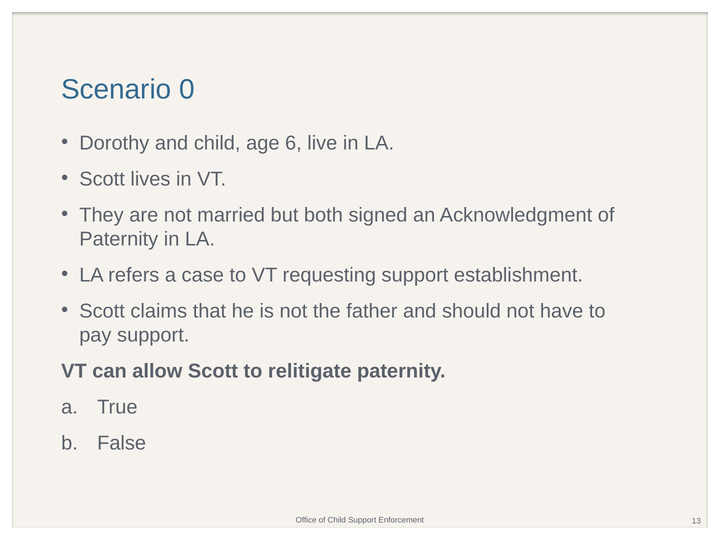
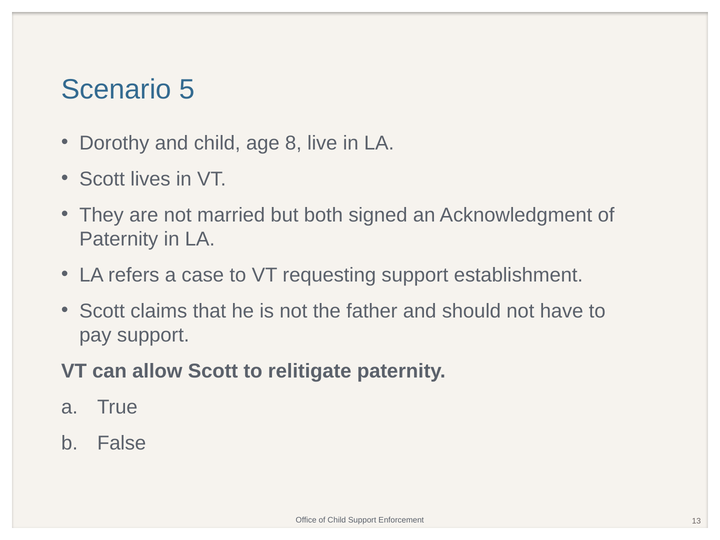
0: 0 -> 5
6: 6 -> 8
